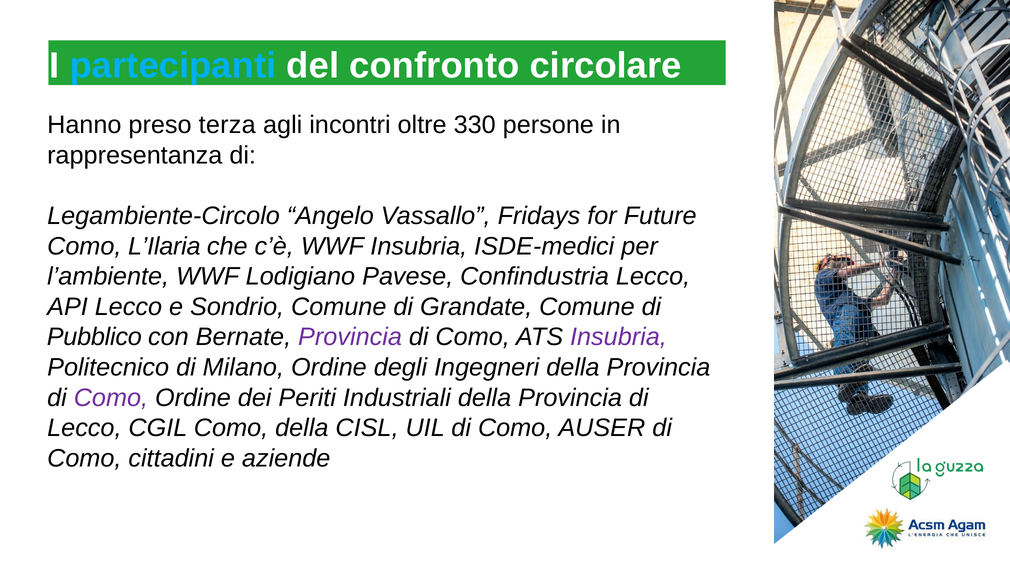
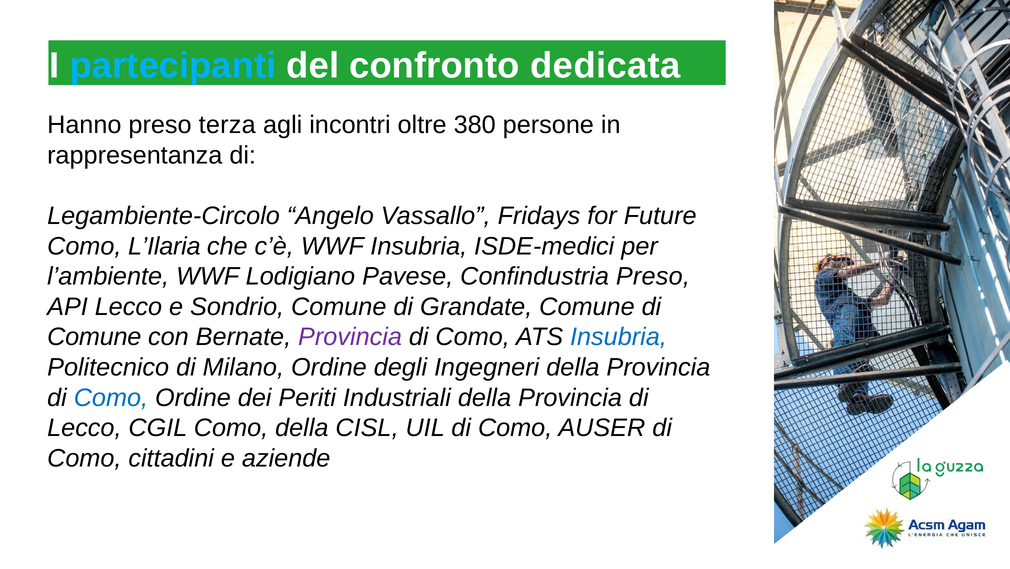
circolare: circolare -> dedicata
330: 330 -> 380
Confindustria Lecco: Lecco -> Preso
Pubblico at (94, 337): Pubblico -> Comune
Insubria at (618, 337) colour: purple -> blue
Como at (111, 398) colour: purple -> blue
